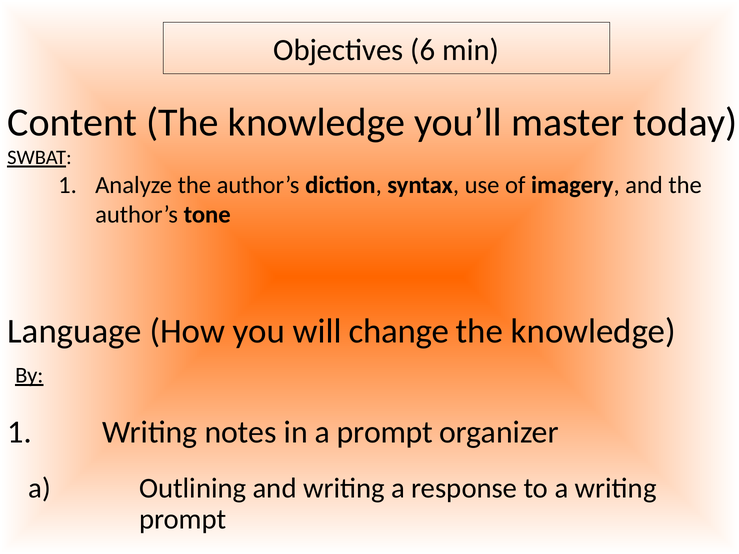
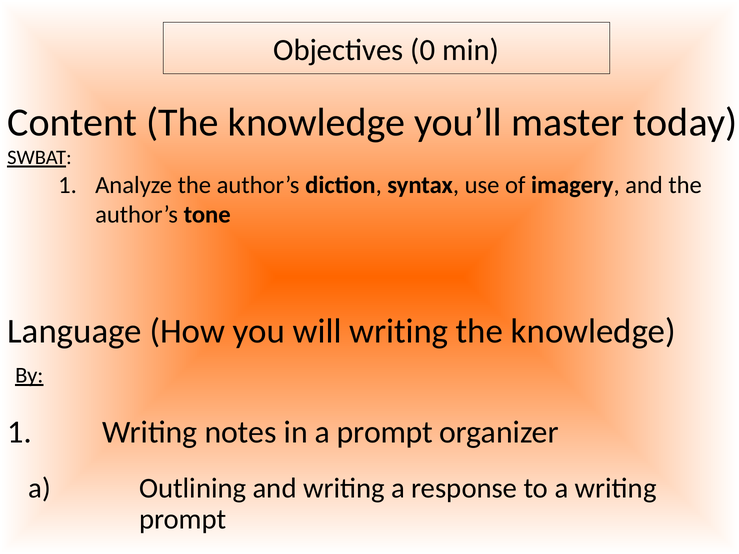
6: 6 -> 0
will change: change -> writing
